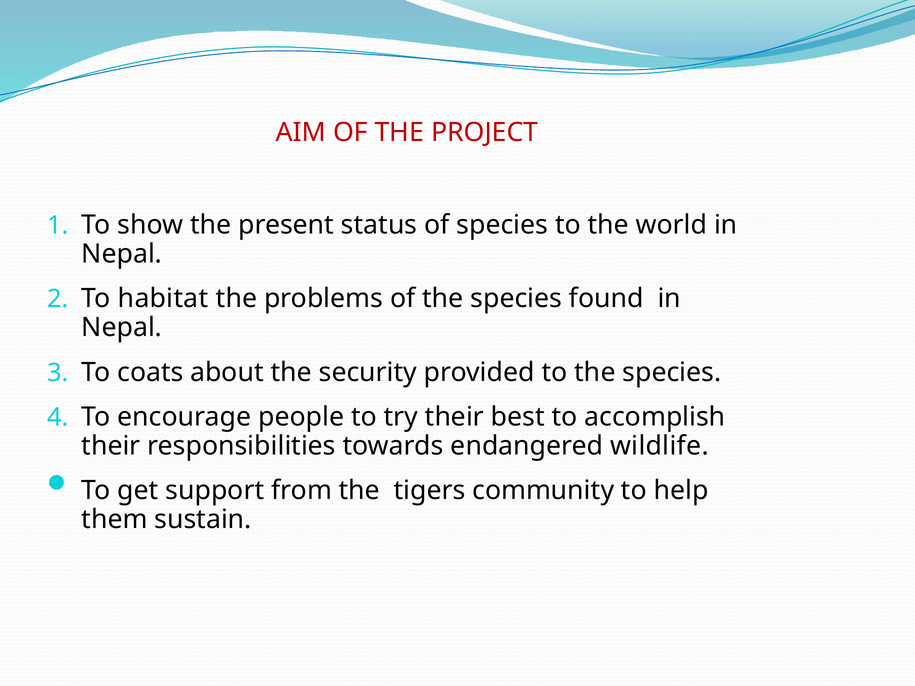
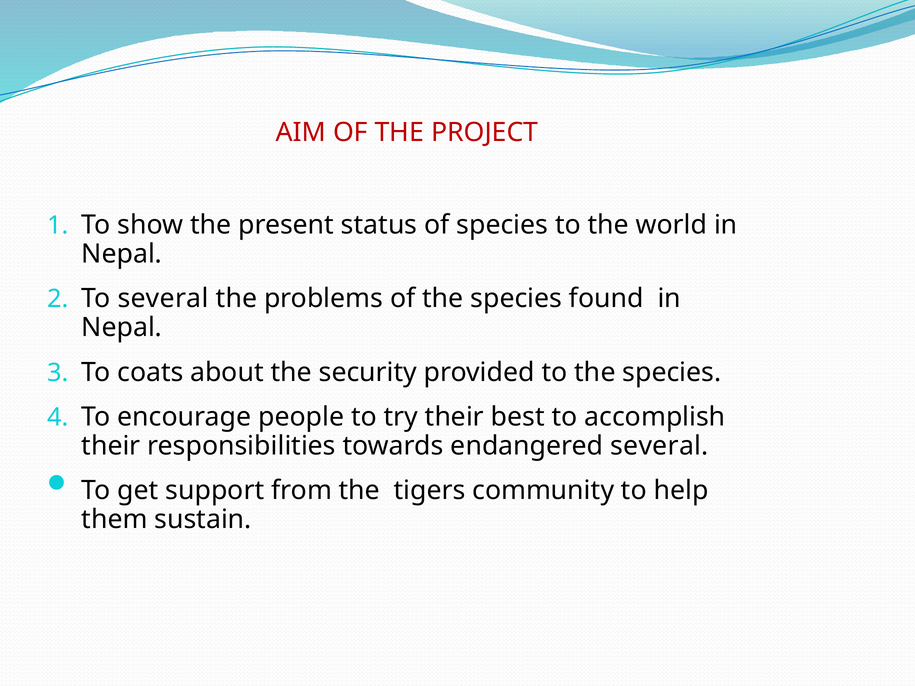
To habitat: habitat -> several
endangered wildlife: wildlife -> several
